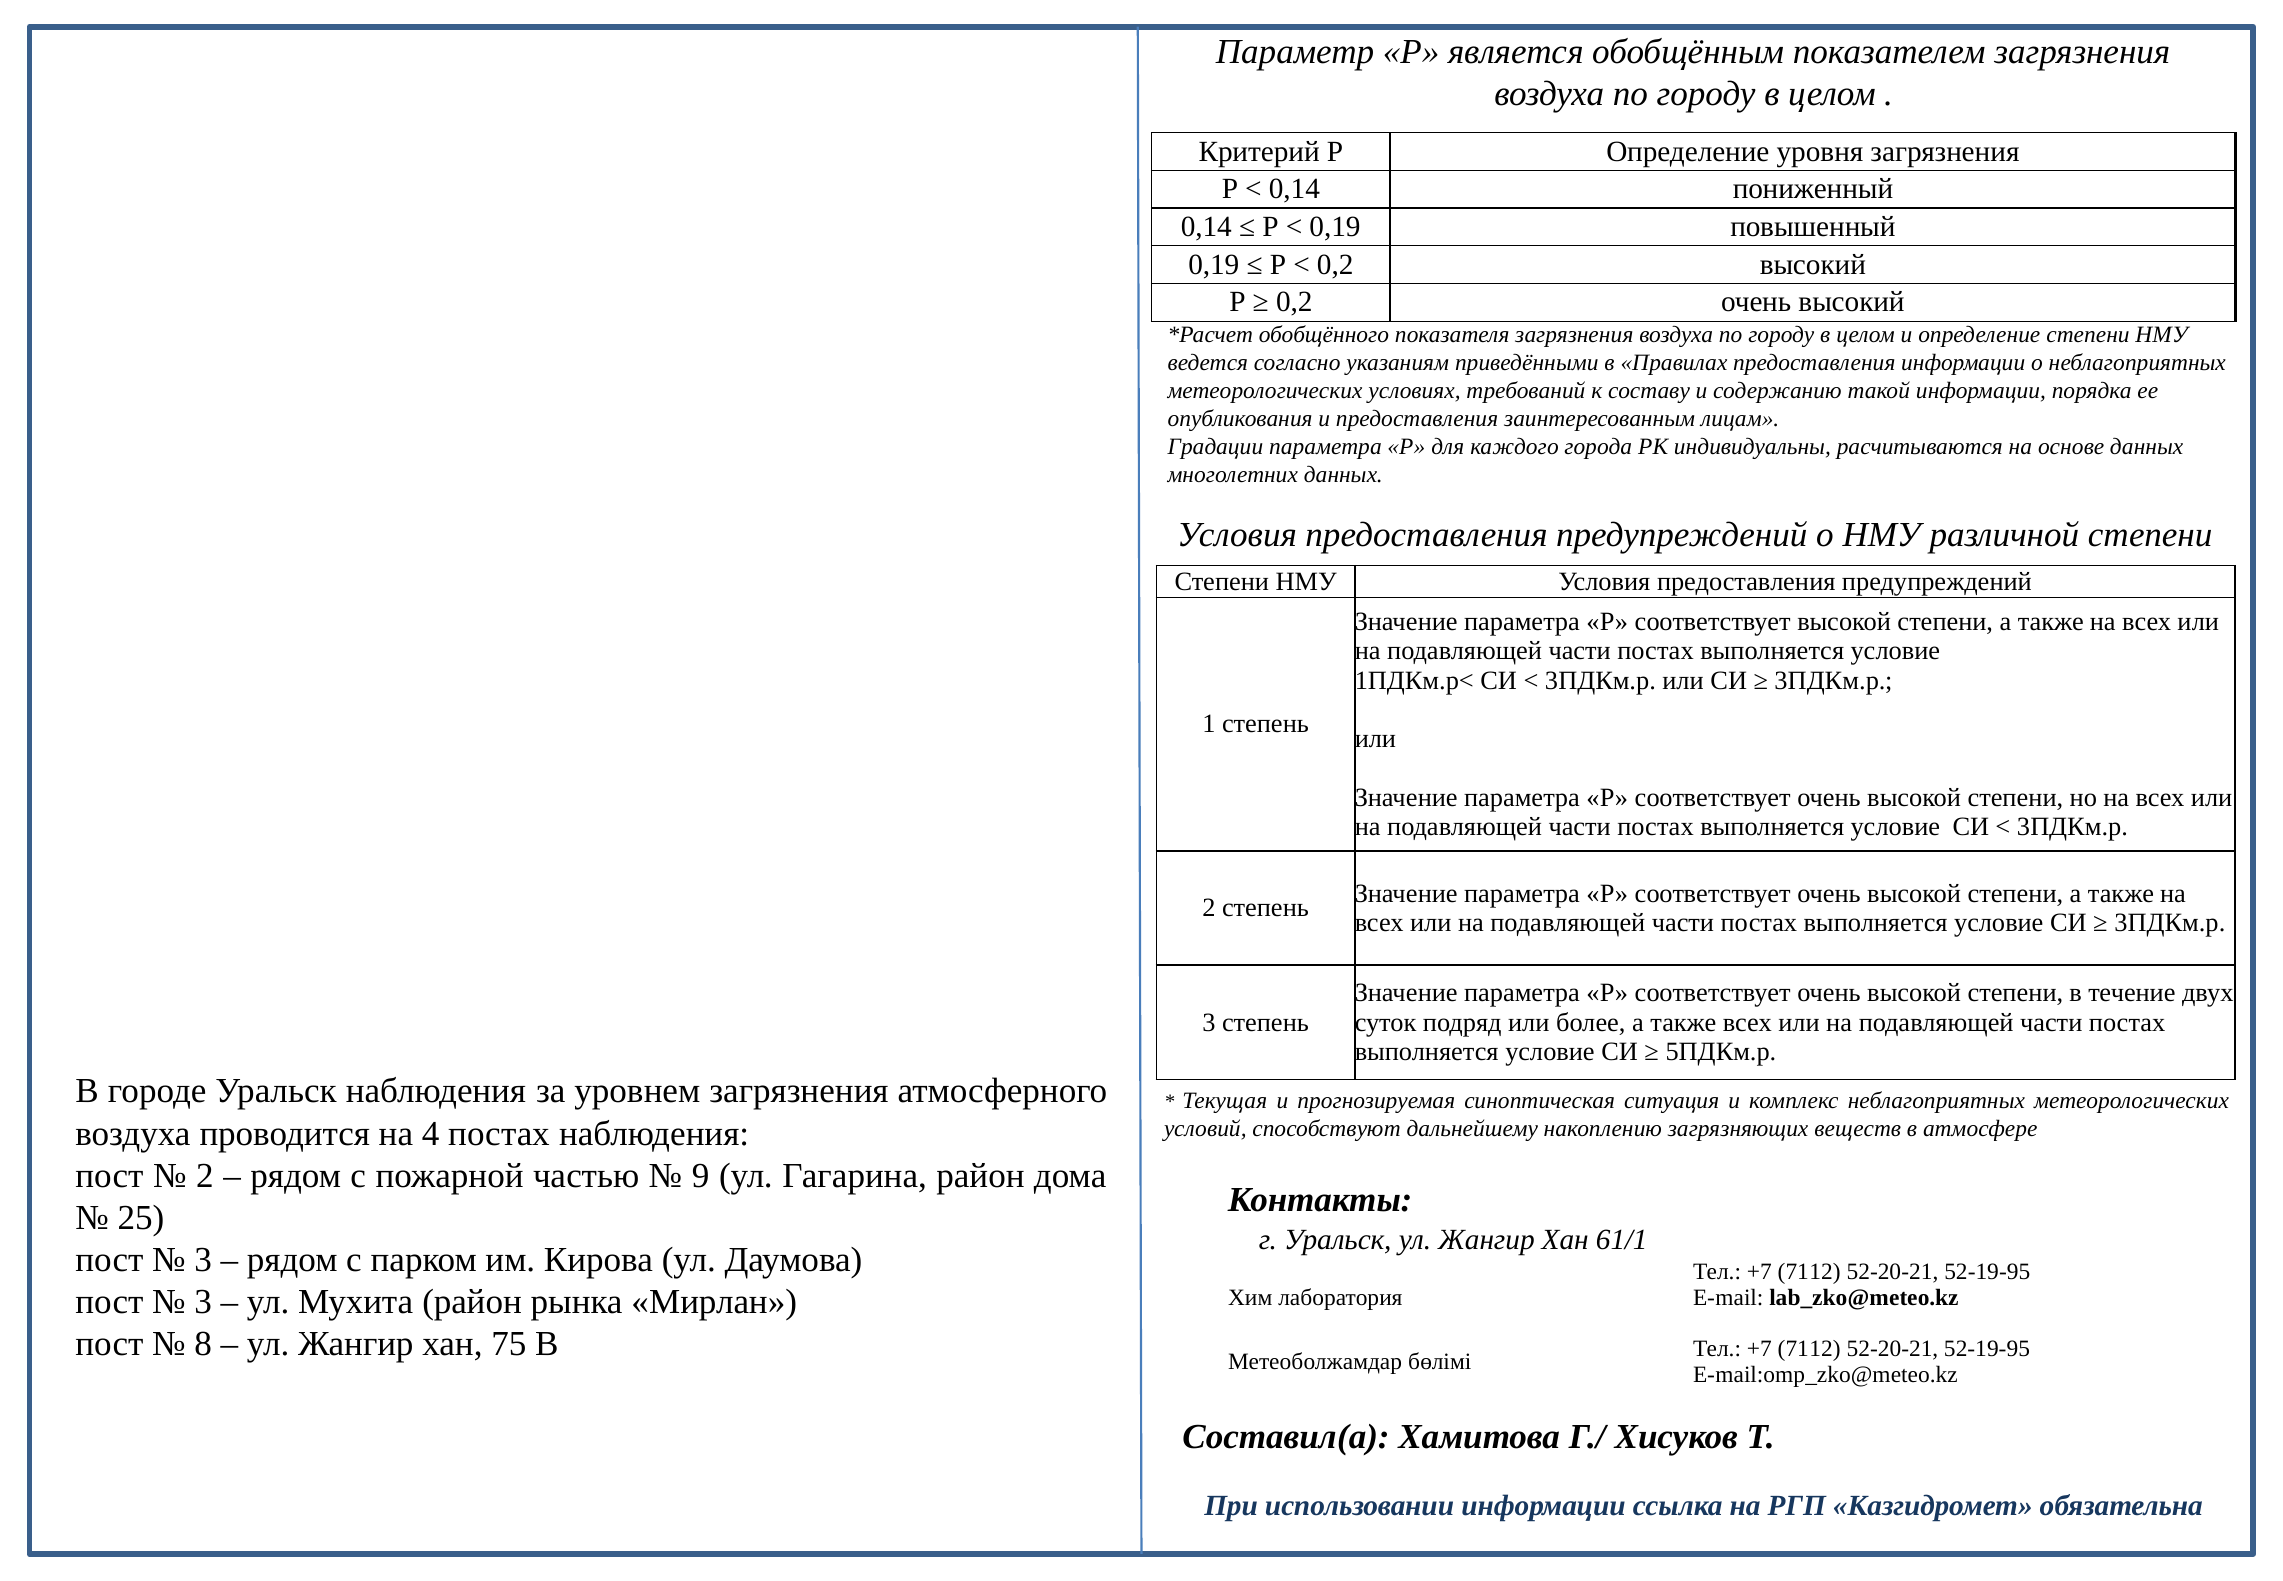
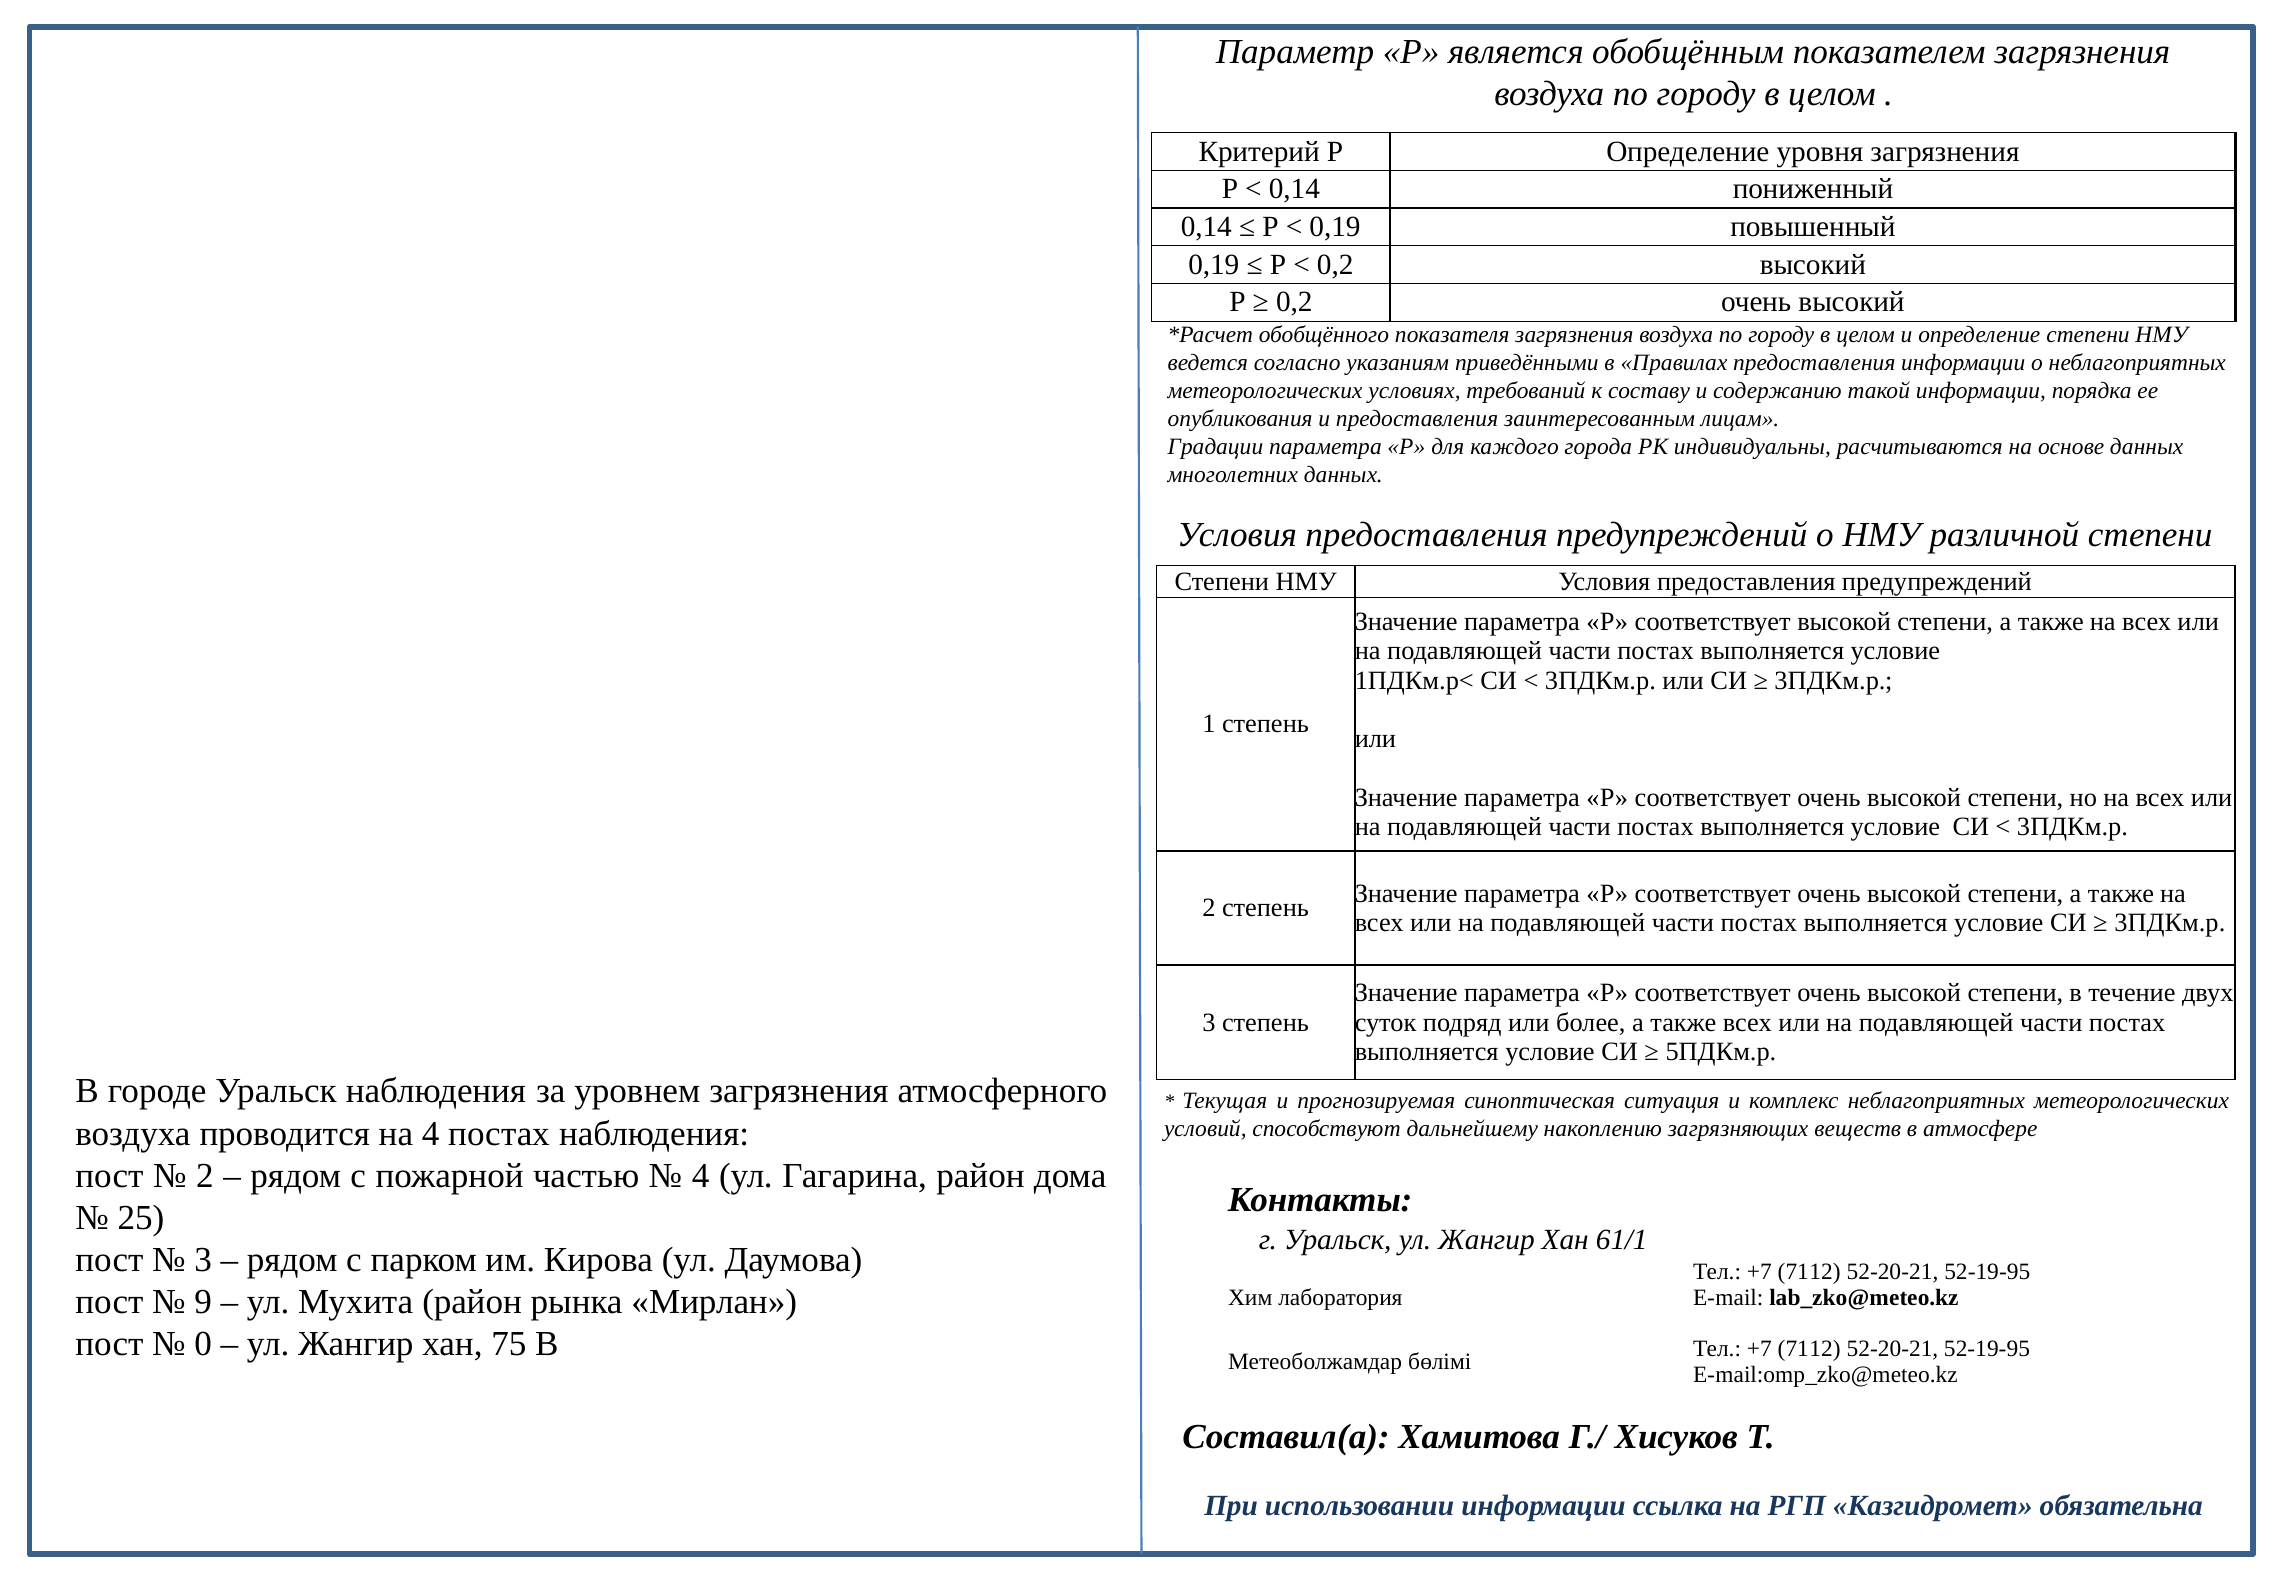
9 at (701, 1175): 9 -> 4
3 at (203, 1302): 3 -> 9
8: 8 -> 0
